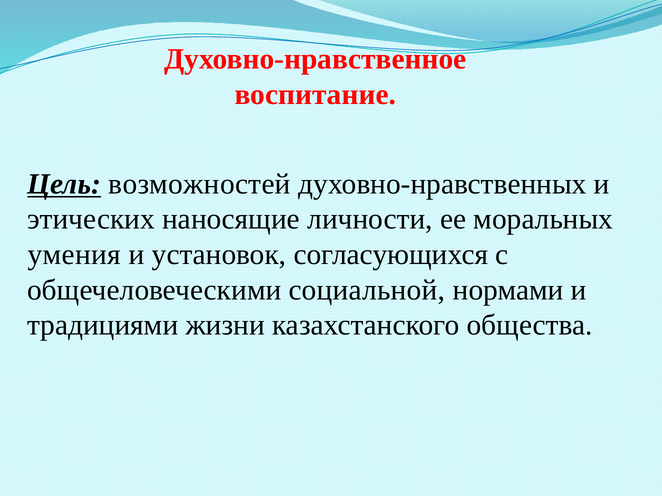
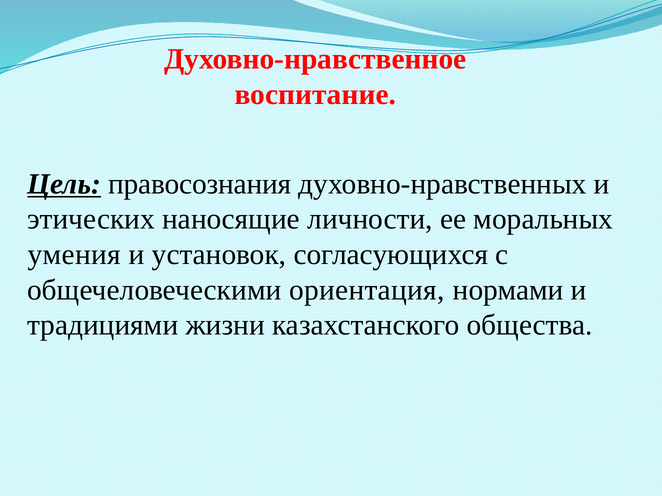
возможностей: возможностей -> правосознания
социальной: социальной -> ориентация
